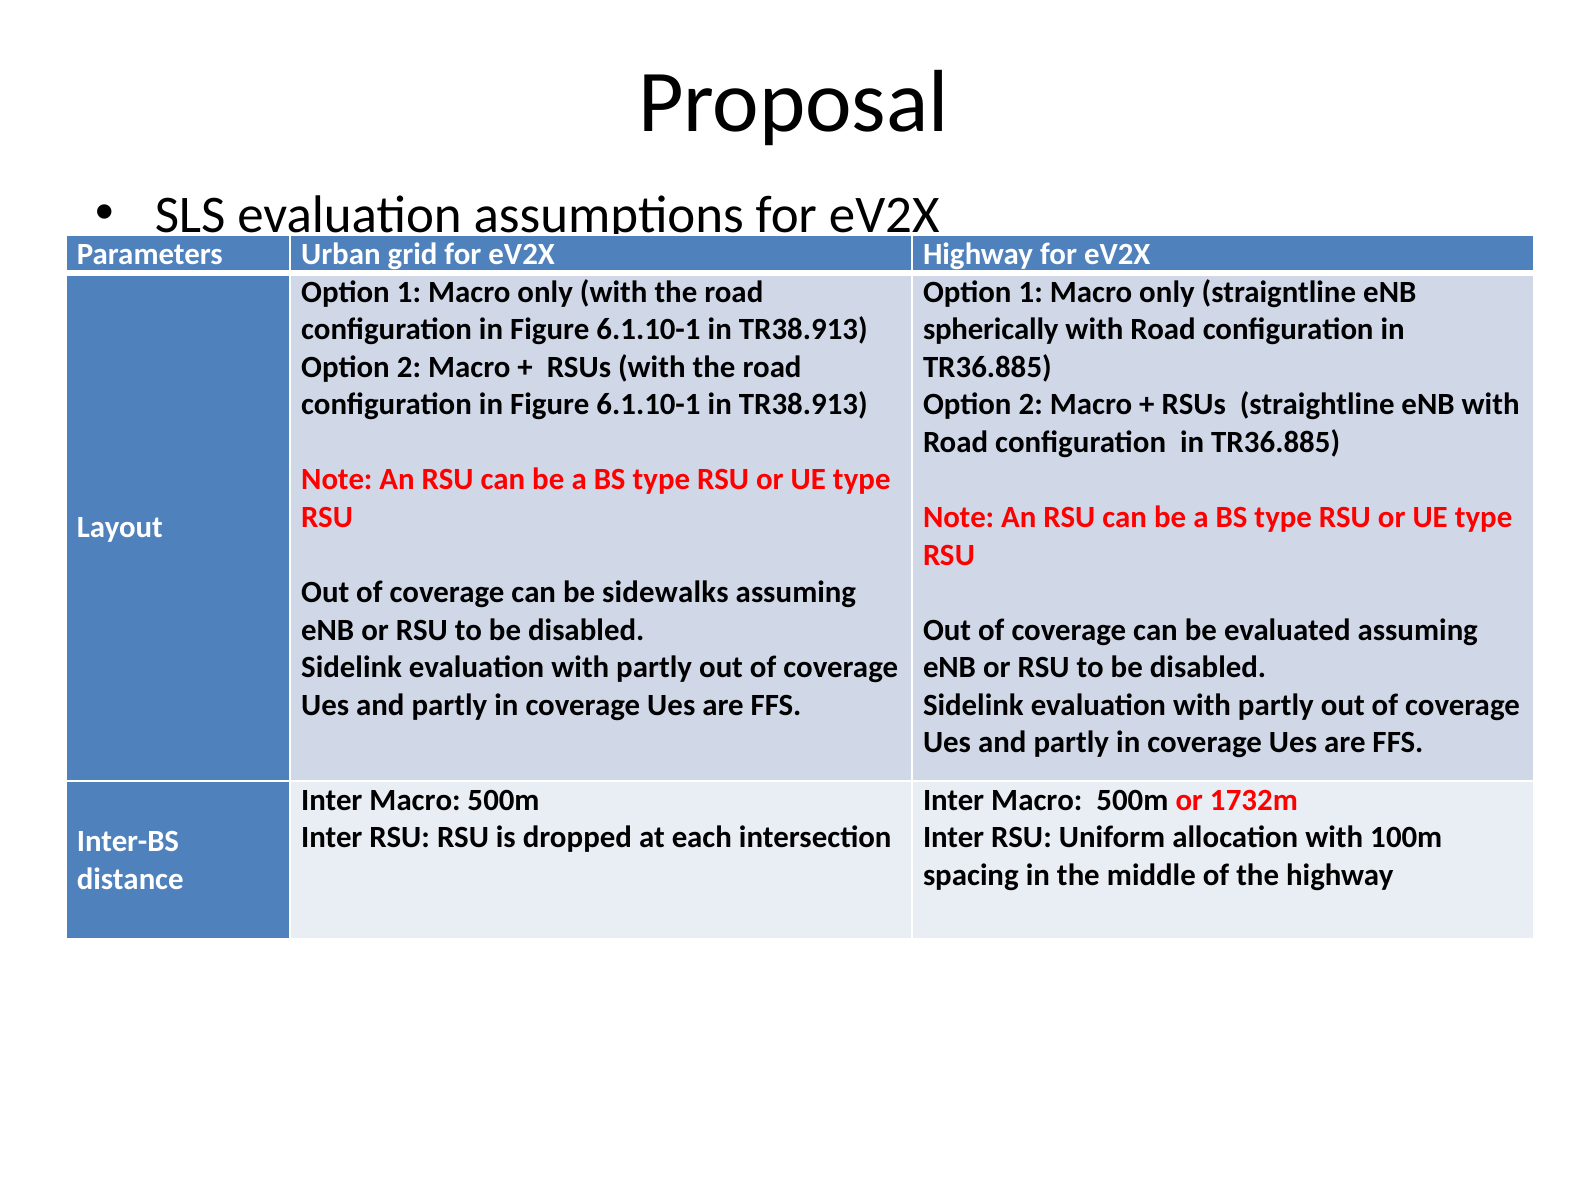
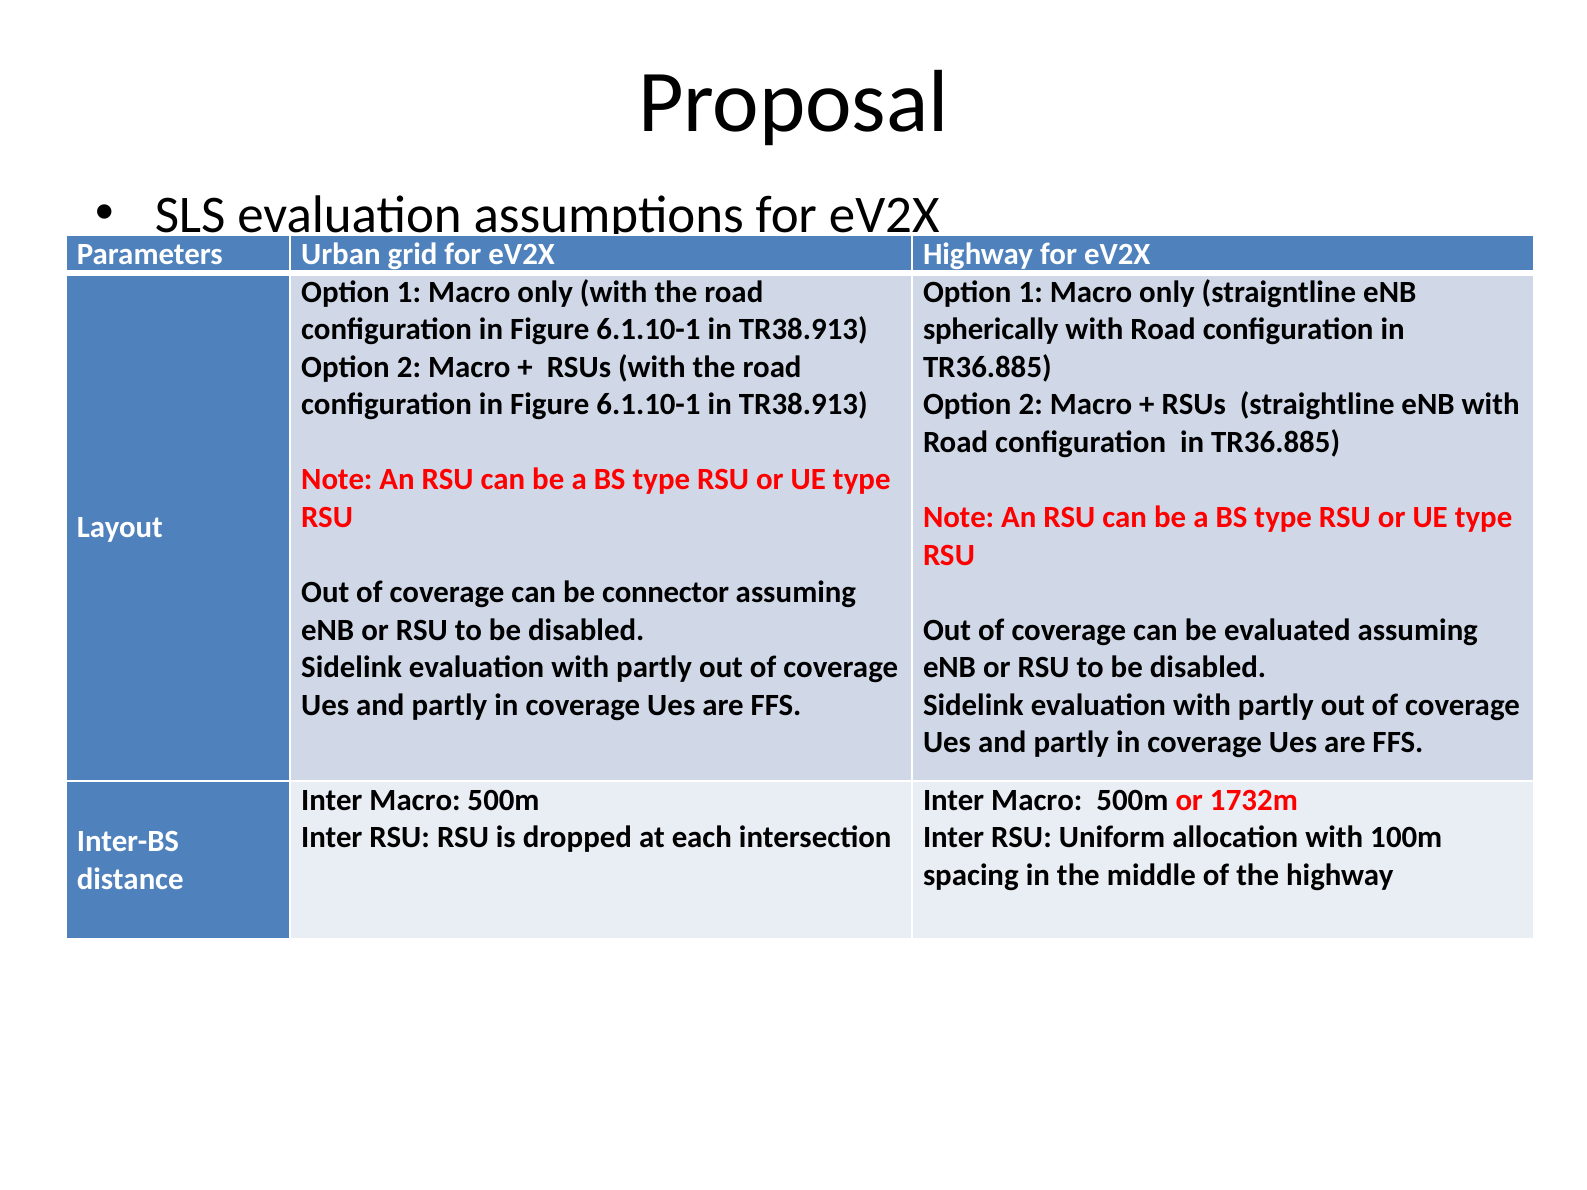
sidewalks: sidewalks -> connector
